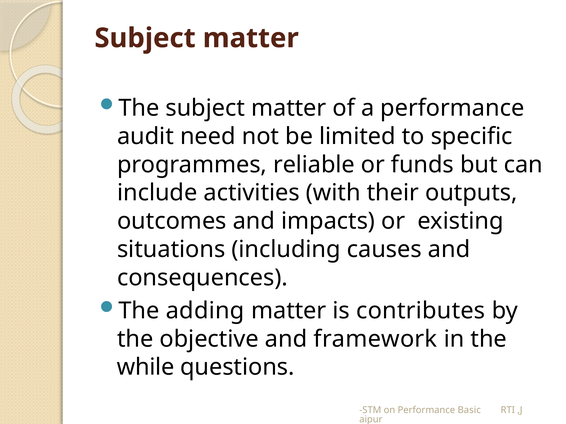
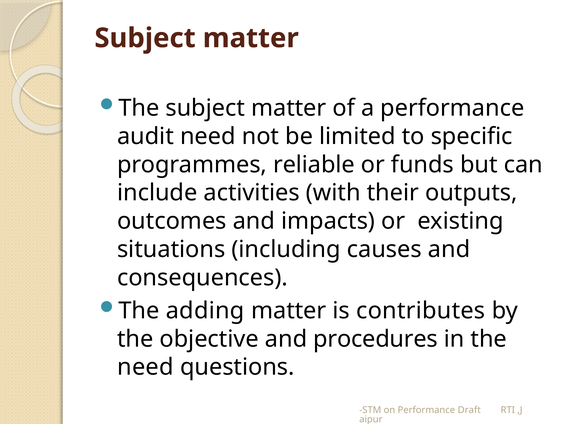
framework: framework -> procedures
while at (146, 368): while -> need
Basic: Basic -> Draft
